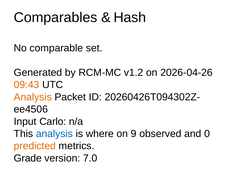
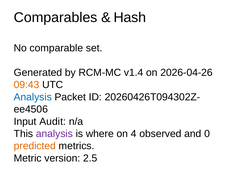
v1.2: v1.2 -> v1.4
Analysis at (33, 97) colour: orange -> blue
Carlo: Carlo -> Audit
analysis at (54, 134) colour: blue -> purple
9: 9 -> 4
Grade: Grade -> Metric
7.0: 7.0 -> 2.5
